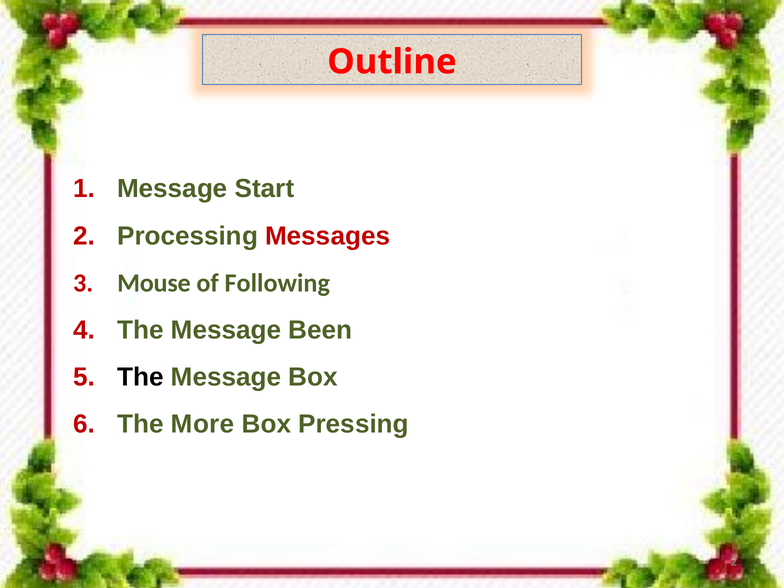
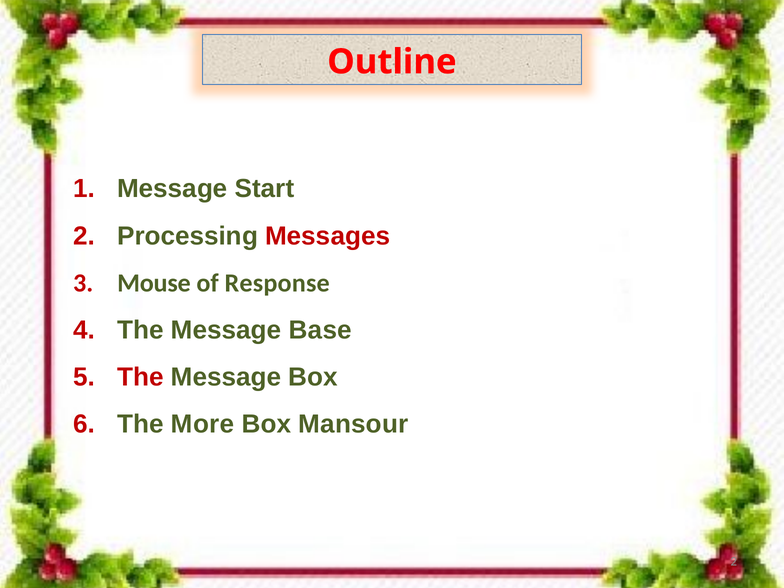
Following: Following -> Response
Been: Been -> Base
The at (140, 377) colour: black -> red
Pressing: Pressing -> Mansour
